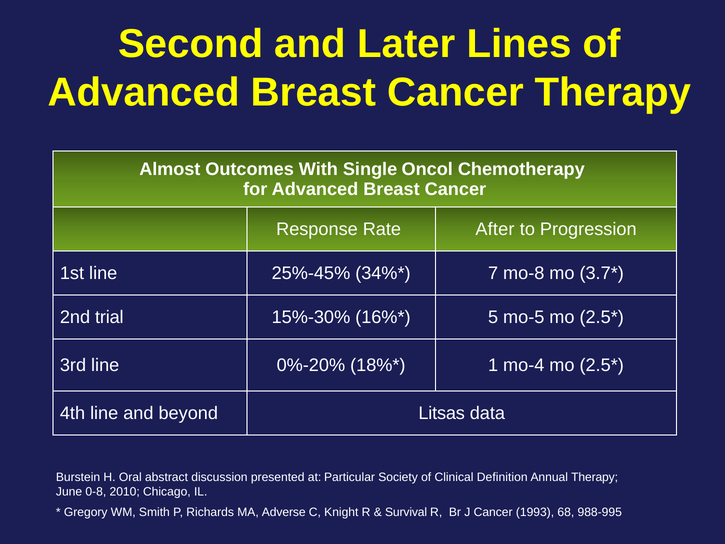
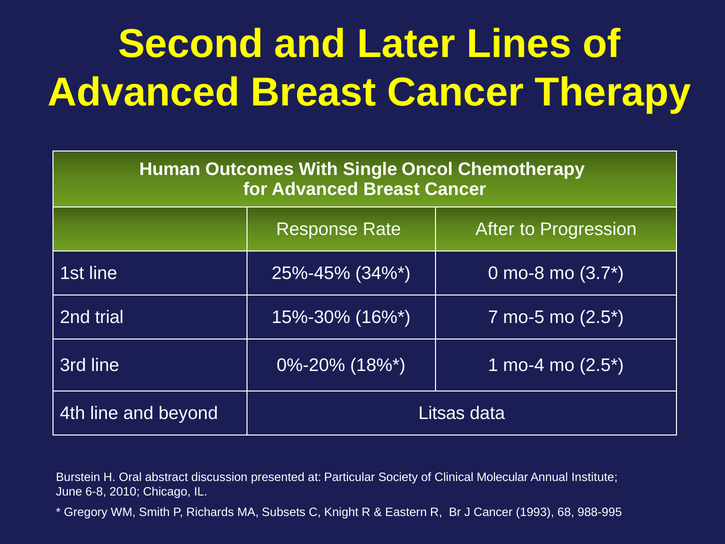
Almost: Almost -> Human
7: 7 -> 0
5: 5 -> 7
Definition: Definition -> Molecular
Annual Therapy: Therapy -> Institute
0-8: 0-8 -> 6-8
Adverse: Adverse -> Subsets
Survival: Survival -> Eastern
